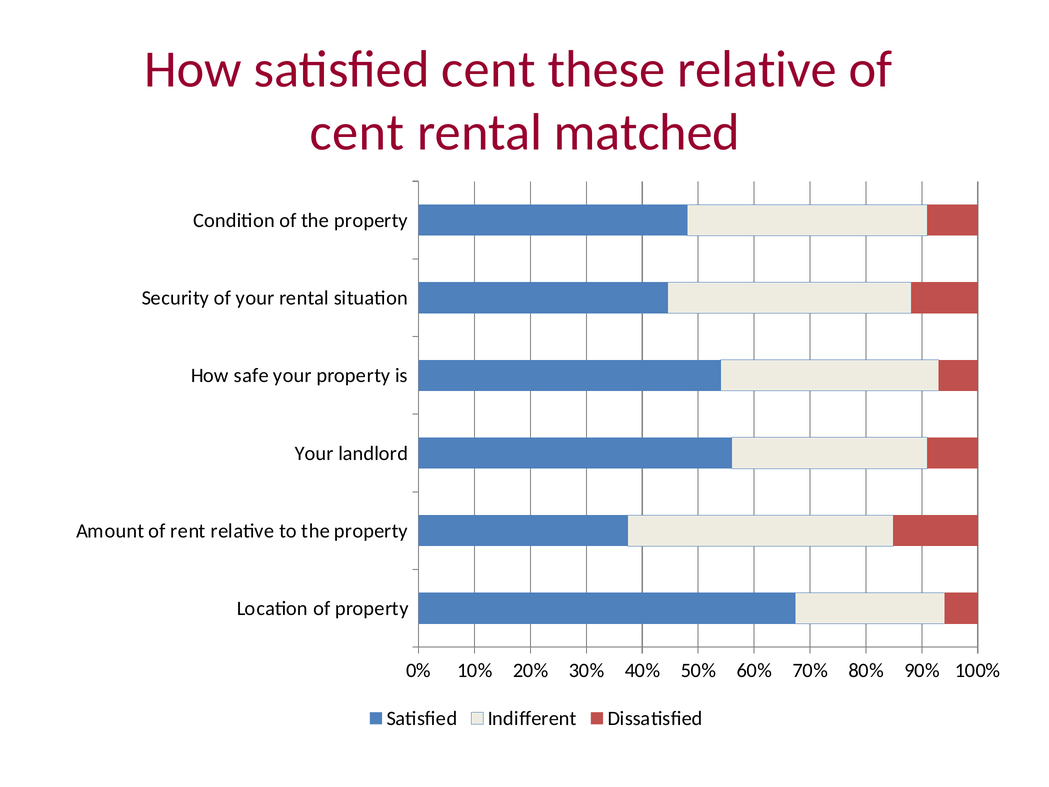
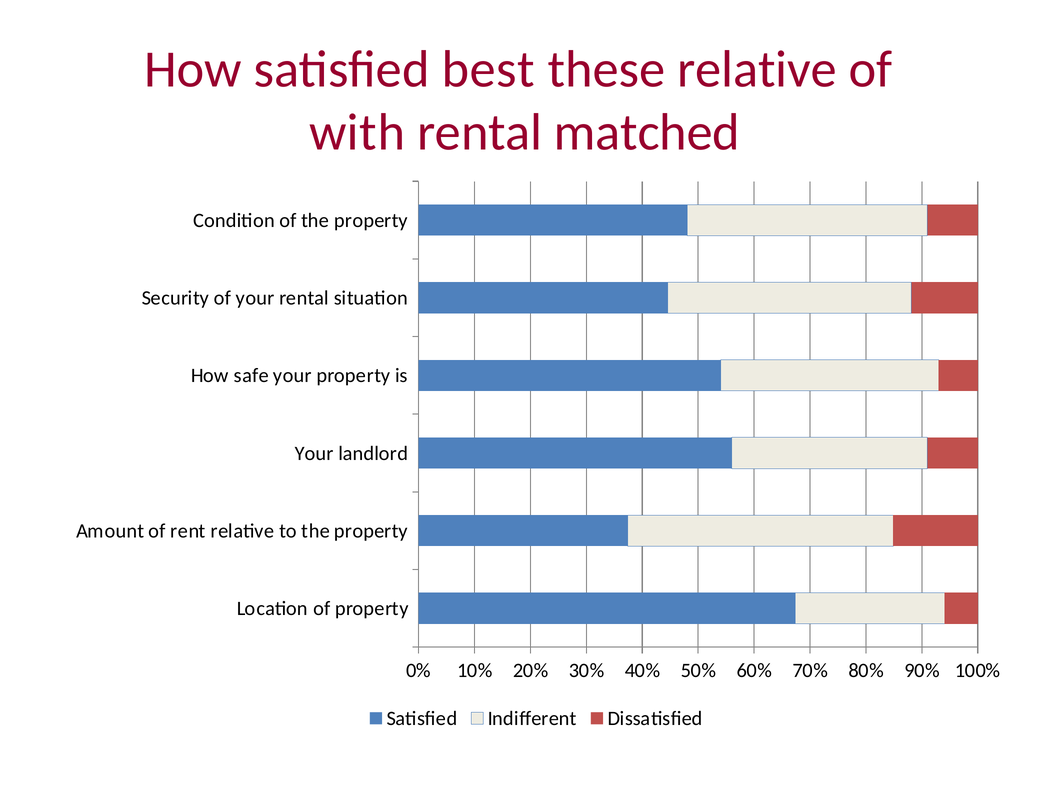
satisfied cent: cent -> best
cent at (357, 132): cent -> with
